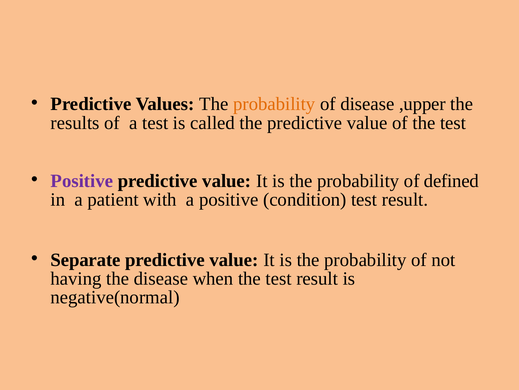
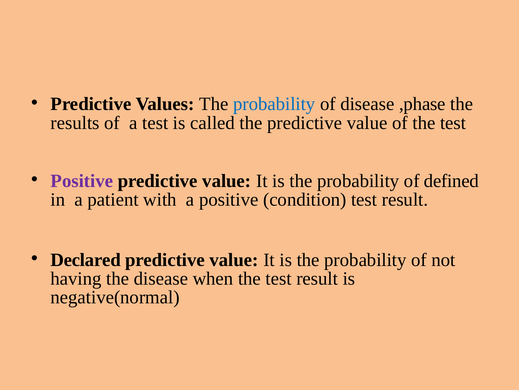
probability at (274, 104) colour: orange -> blue
,upper: ,upper -> ,phase
Separate: Separate -> Declared
